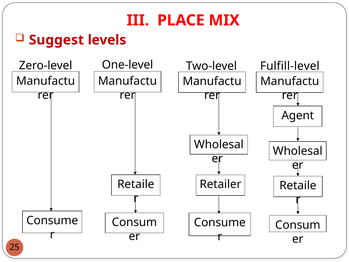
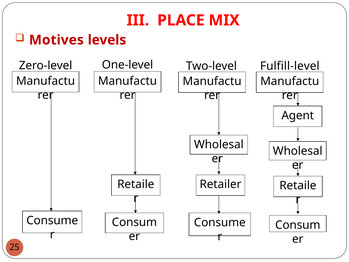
Suggest: Suggest -> Motives
